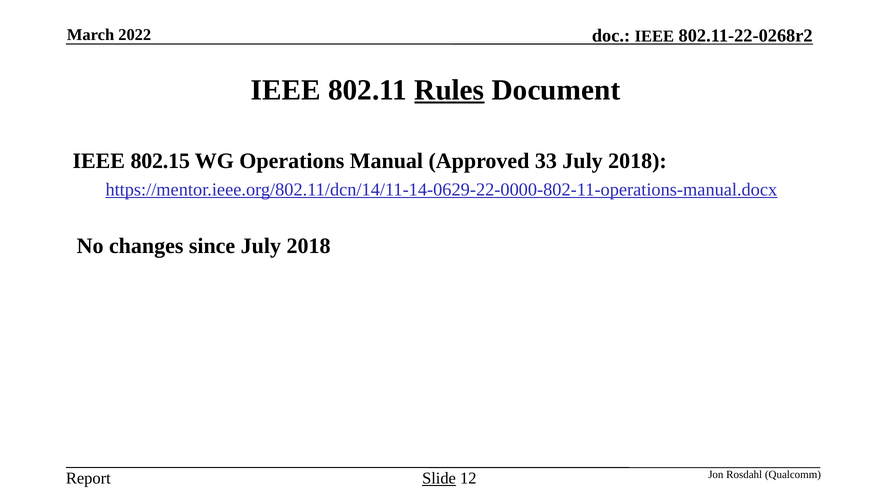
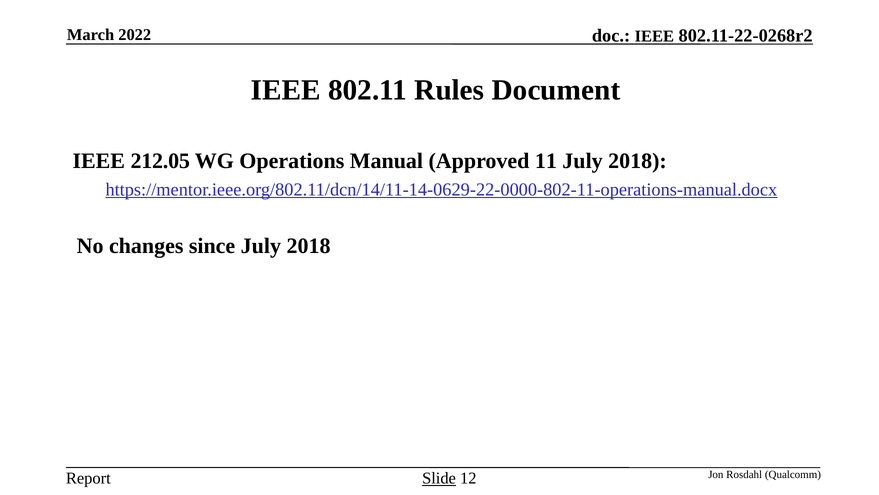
Rules underline: present -> none
802.15: 802.15 -> 212.05
33: 33 -> 11
